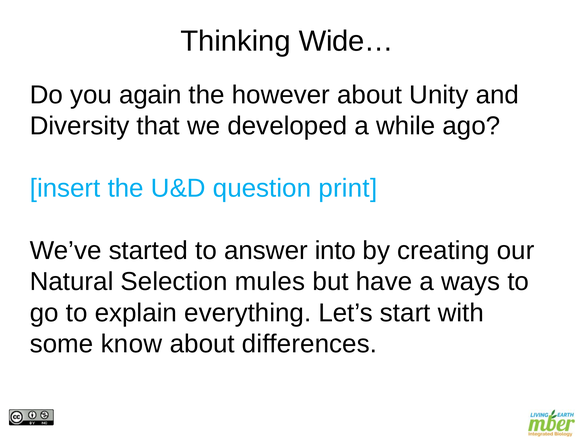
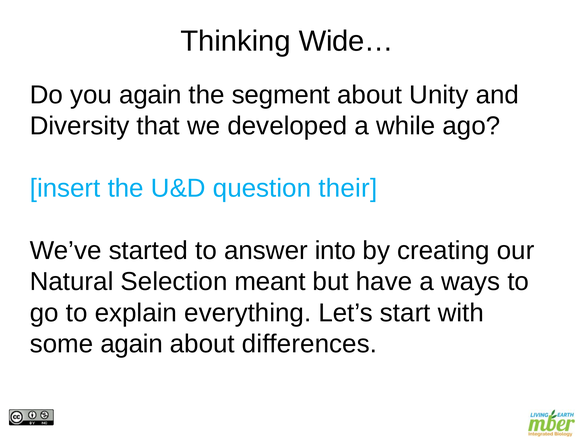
however: however -> segment
print: print -> their
mules: mules -> meant
some know: know -> again
